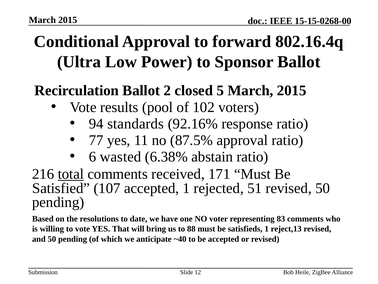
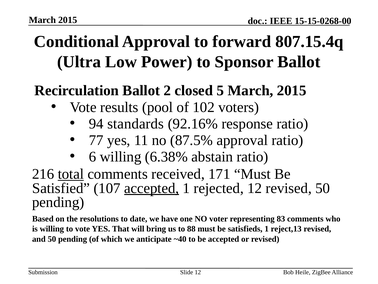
802.16.4q: 802.16.4q -> 807.15.4q
6 wasted: wasted -> willing
accepted at (152, 188) underline: none -> present
rejected 51: 51 -> 12
